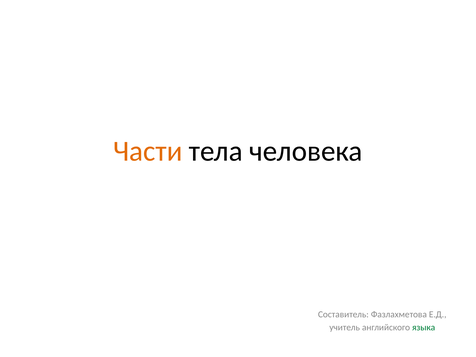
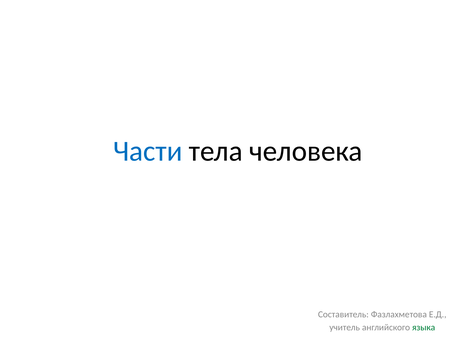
Части colour: orange -> blue
